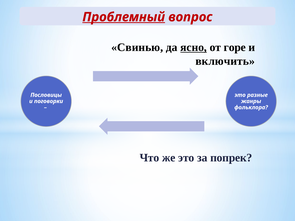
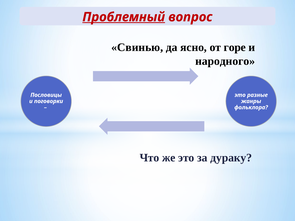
ясно underline: present -> none
включить: включить -> народного
попрек: попрек -> дураку
